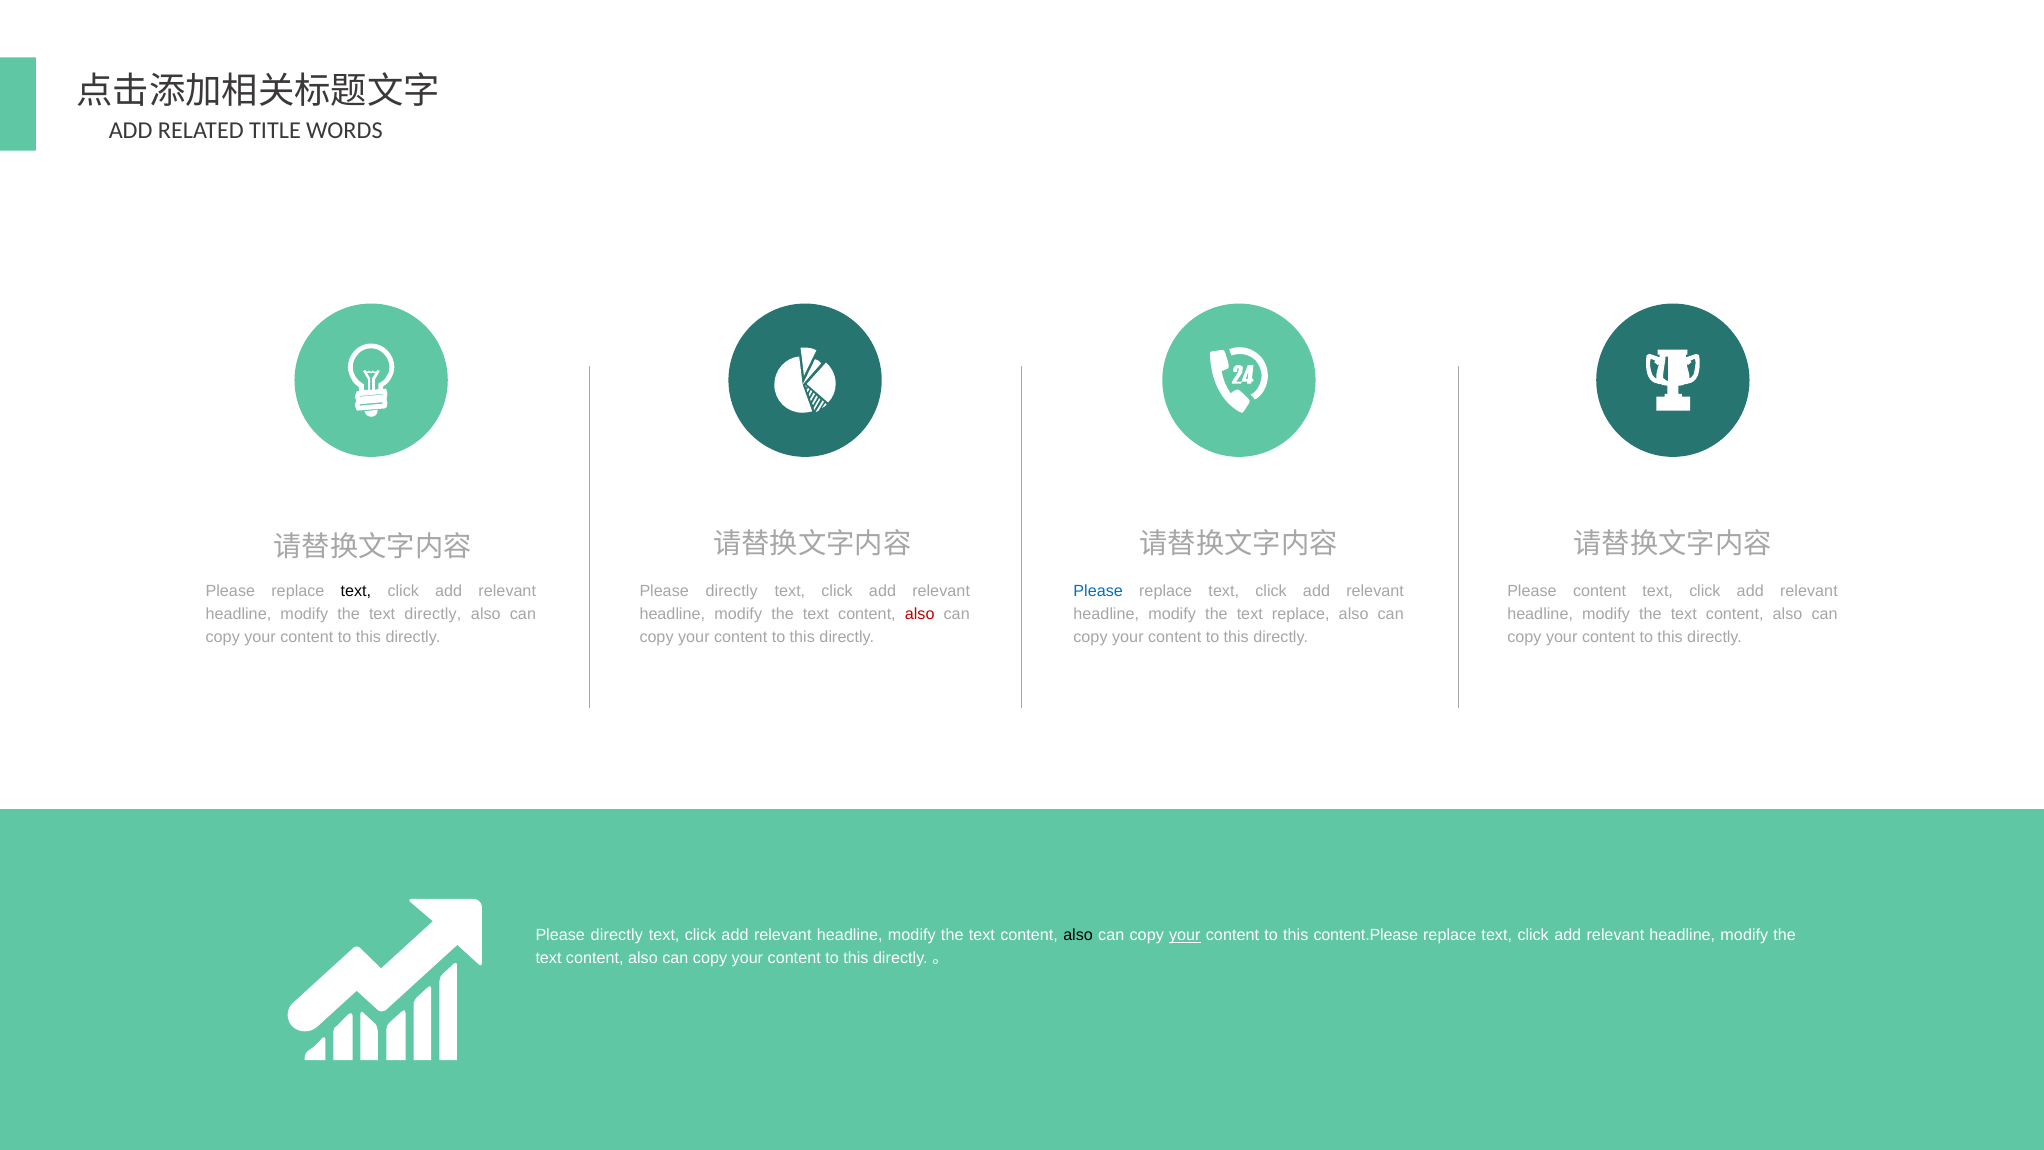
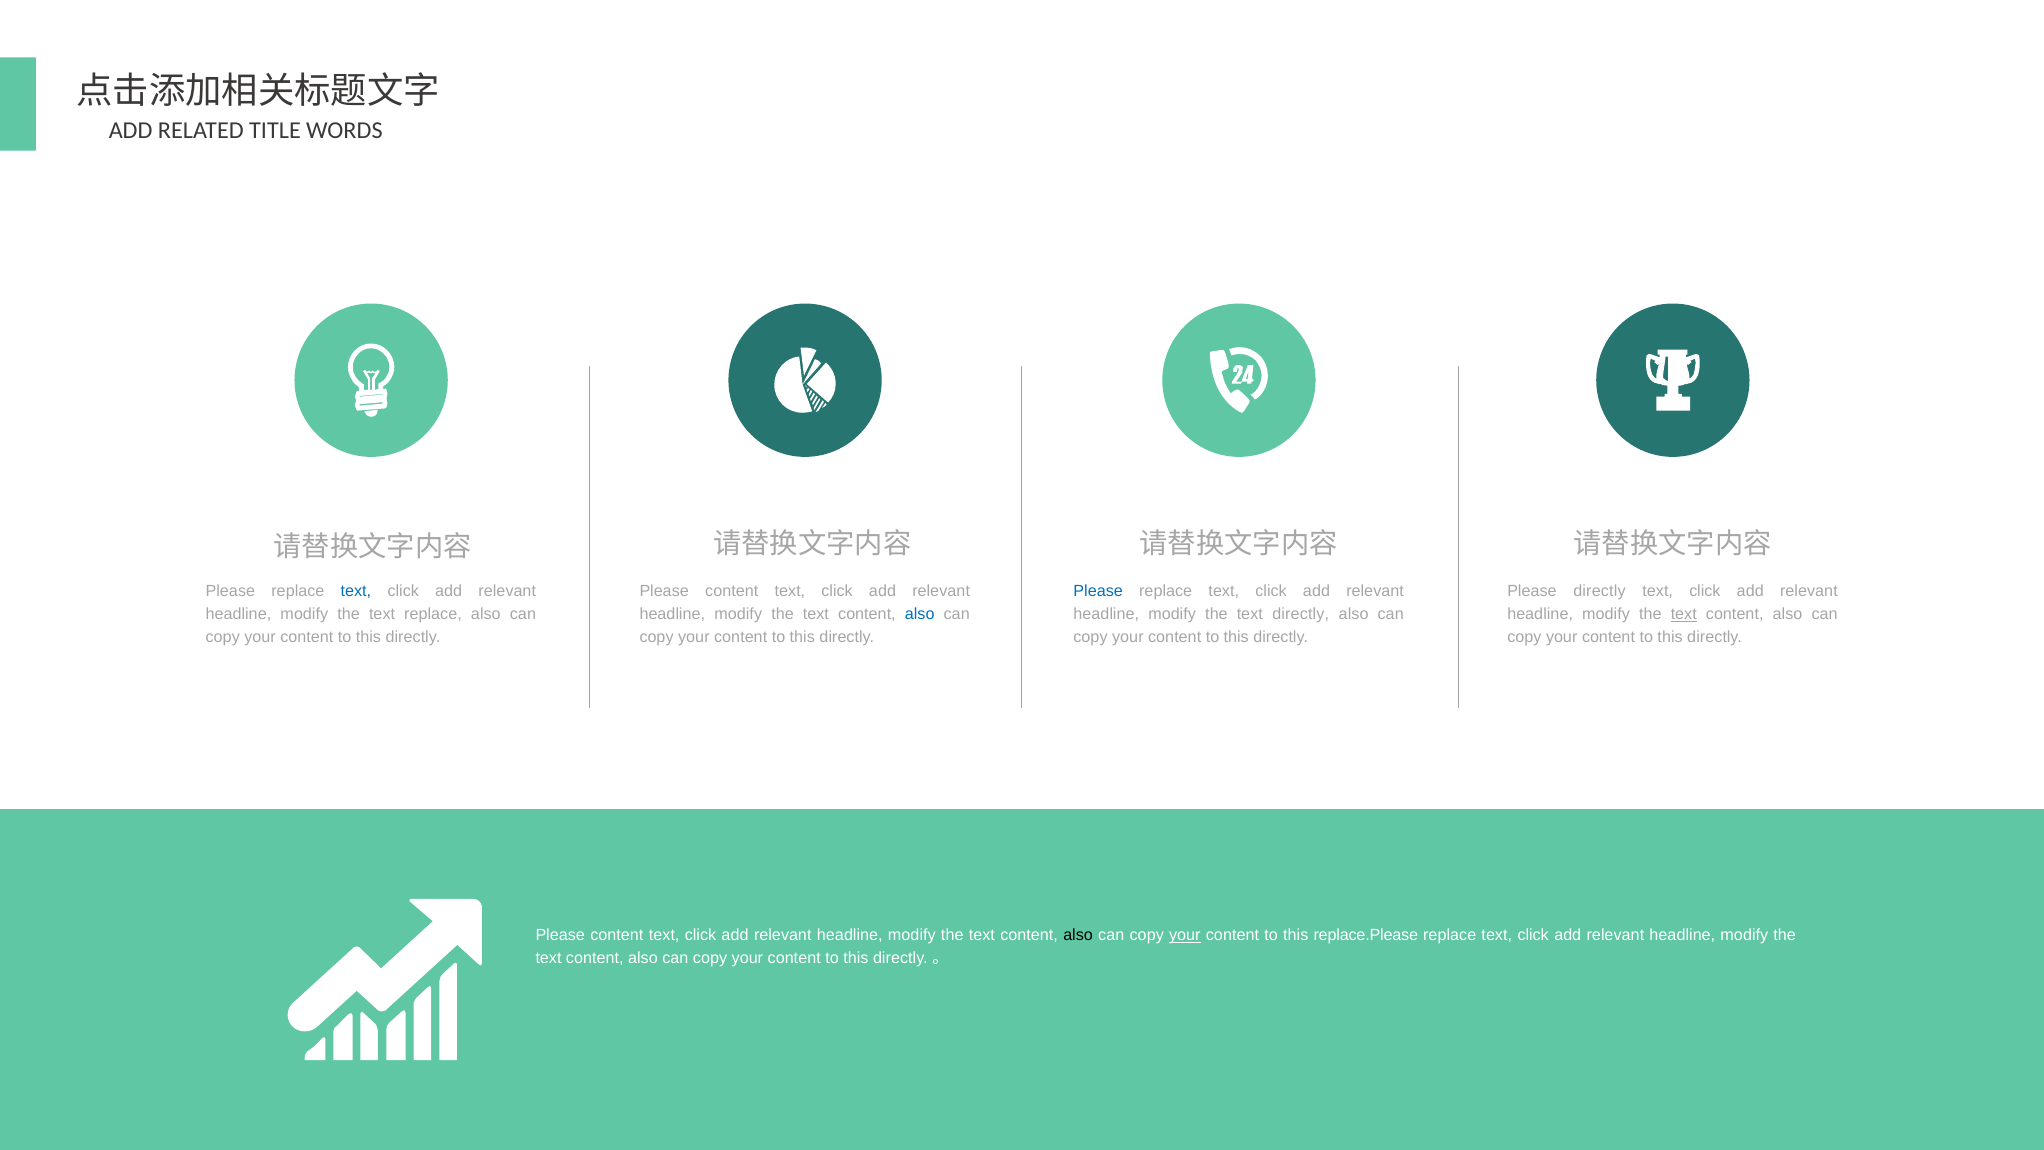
text at (356, 591) colour: black -> blue
directly at (732, 591): directly -> content
Please content: content -> directly
text directly: directly -> replace
also at (920, 614) colour: red -> blue
text replace: replace -> directly
text at (1684, 614) underline: none -> present
directly at (617, 935): directly -> content
content.Please: content.Please -> replace.Please
